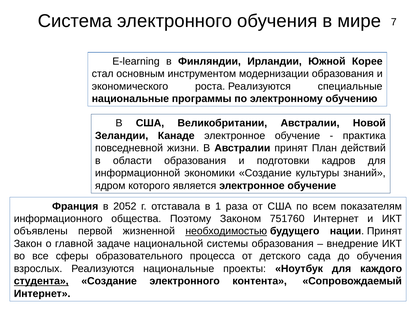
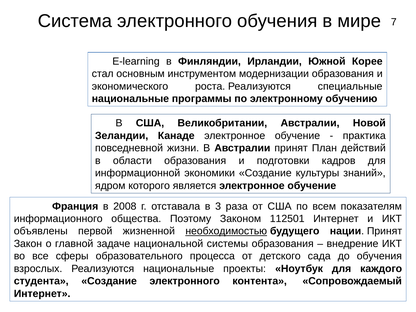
2052: 2052 -> 2008
1: 1 -> 3
751760: 751760 -> 112501
студента underline: present -> none
